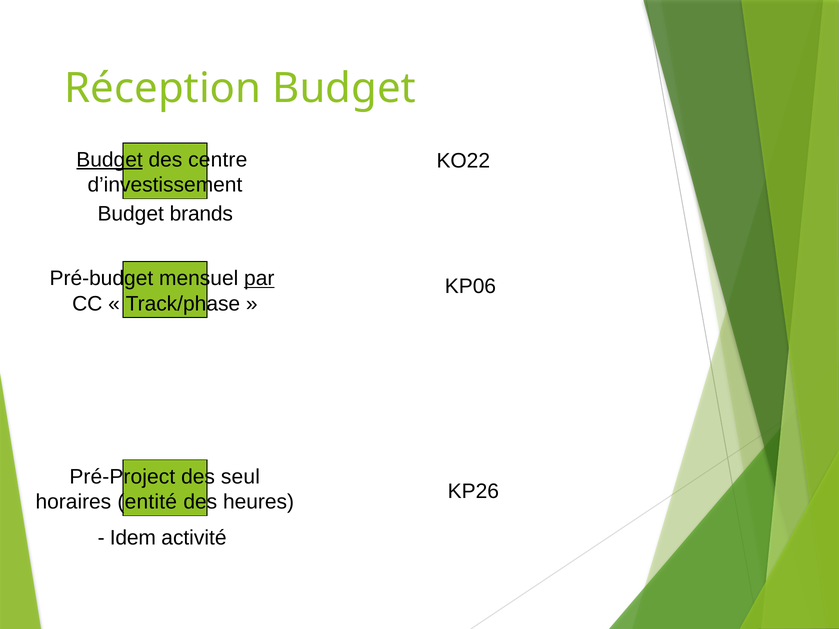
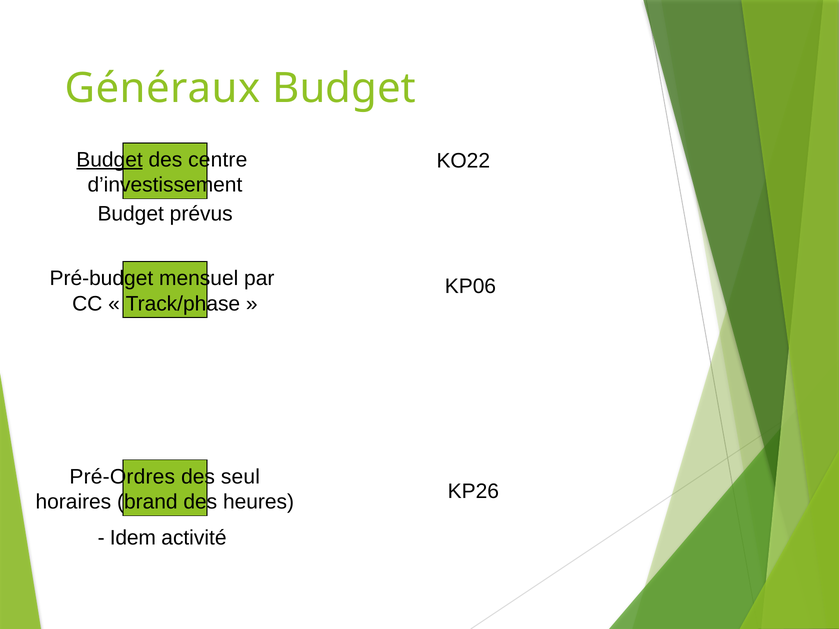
Réception: Réception -> Généraux
brands: brands -> prévus
par underline: present -> none
Pré-Project: Pré-Project -> Pré-Ordres
entité: entité -> brand
